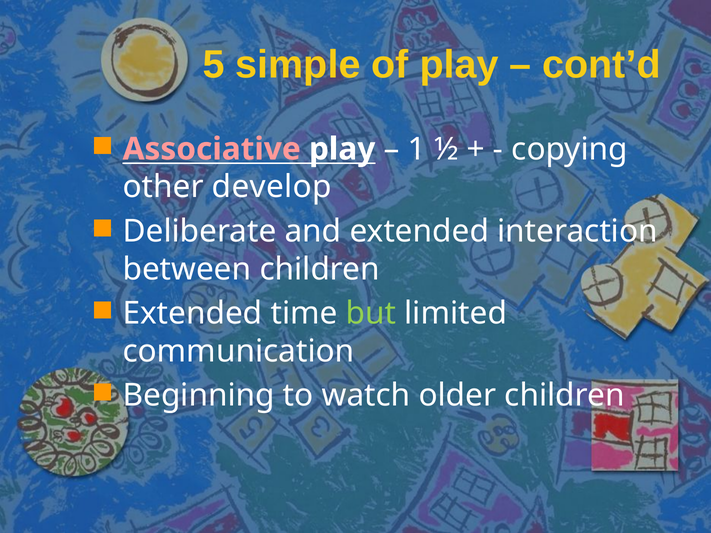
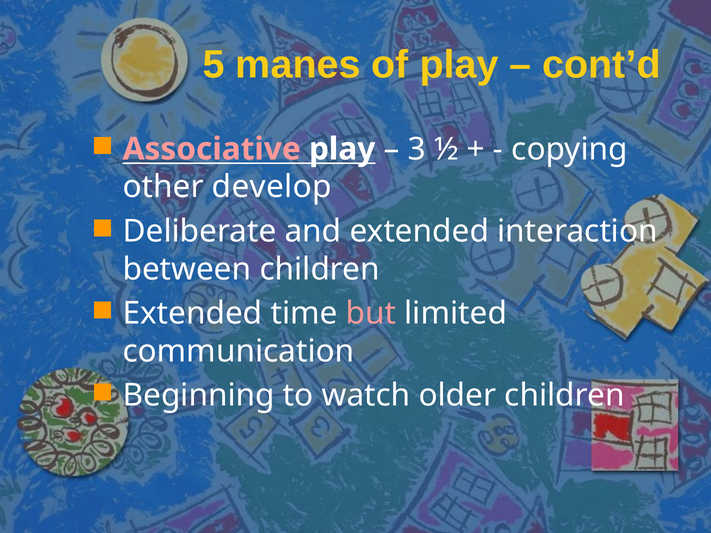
simple: simple -> manes
1: 1 -> 3
but colour: light green -> pink
